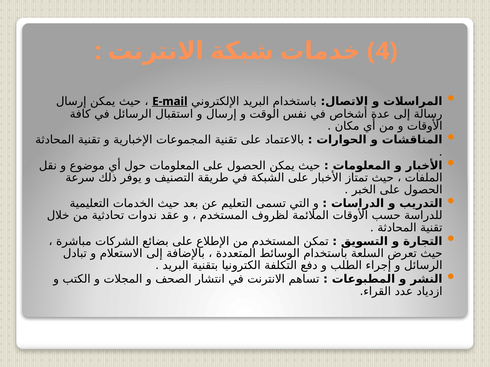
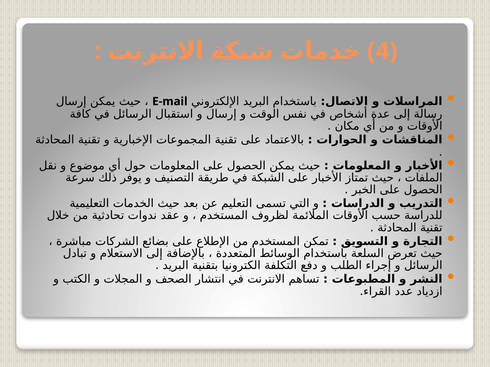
E-mail underline: present -> none
